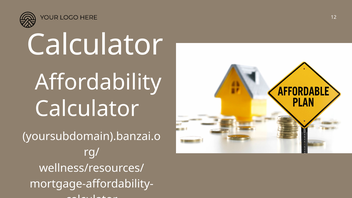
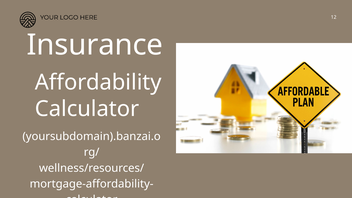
Calculator at (95, 45): Calculator -> Insurance
